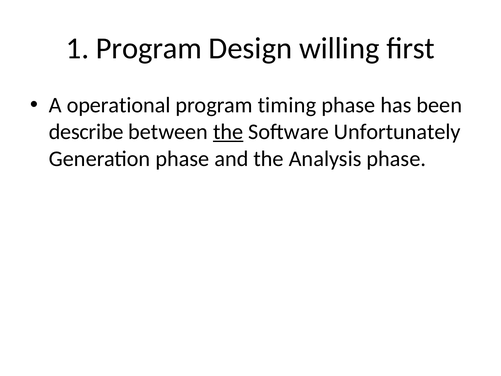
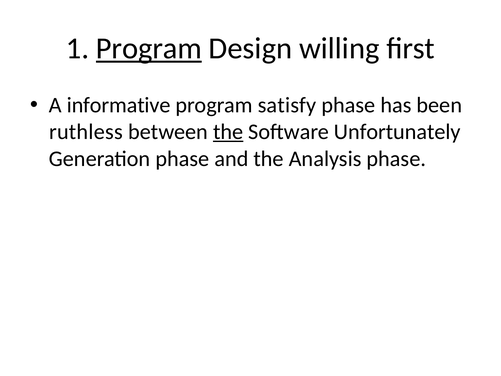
Program at (149, 48) underline: none -> present
operational: operational -> informative
timing: timing -> satisfy
describe: describe -> ruthless
